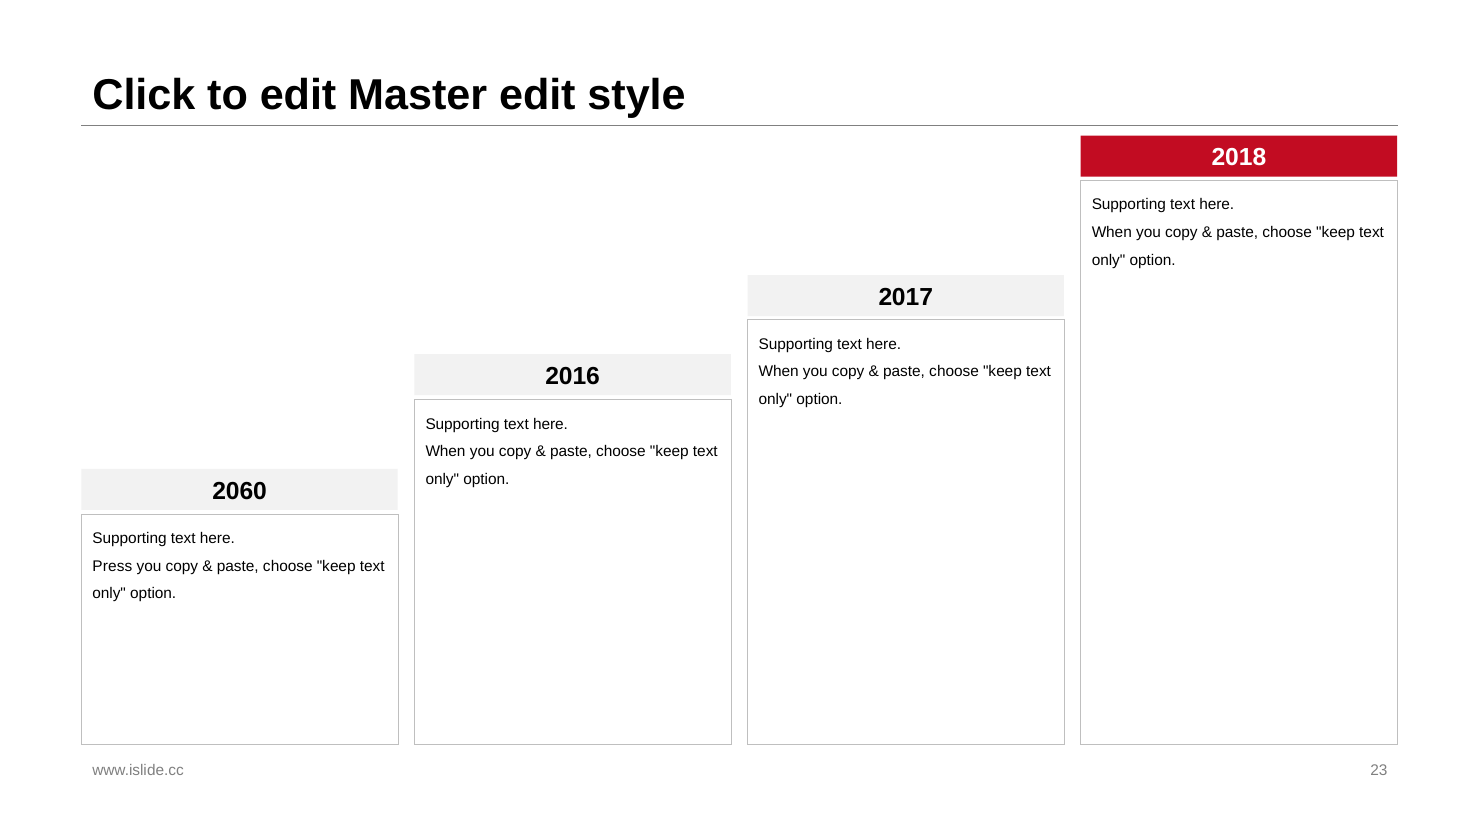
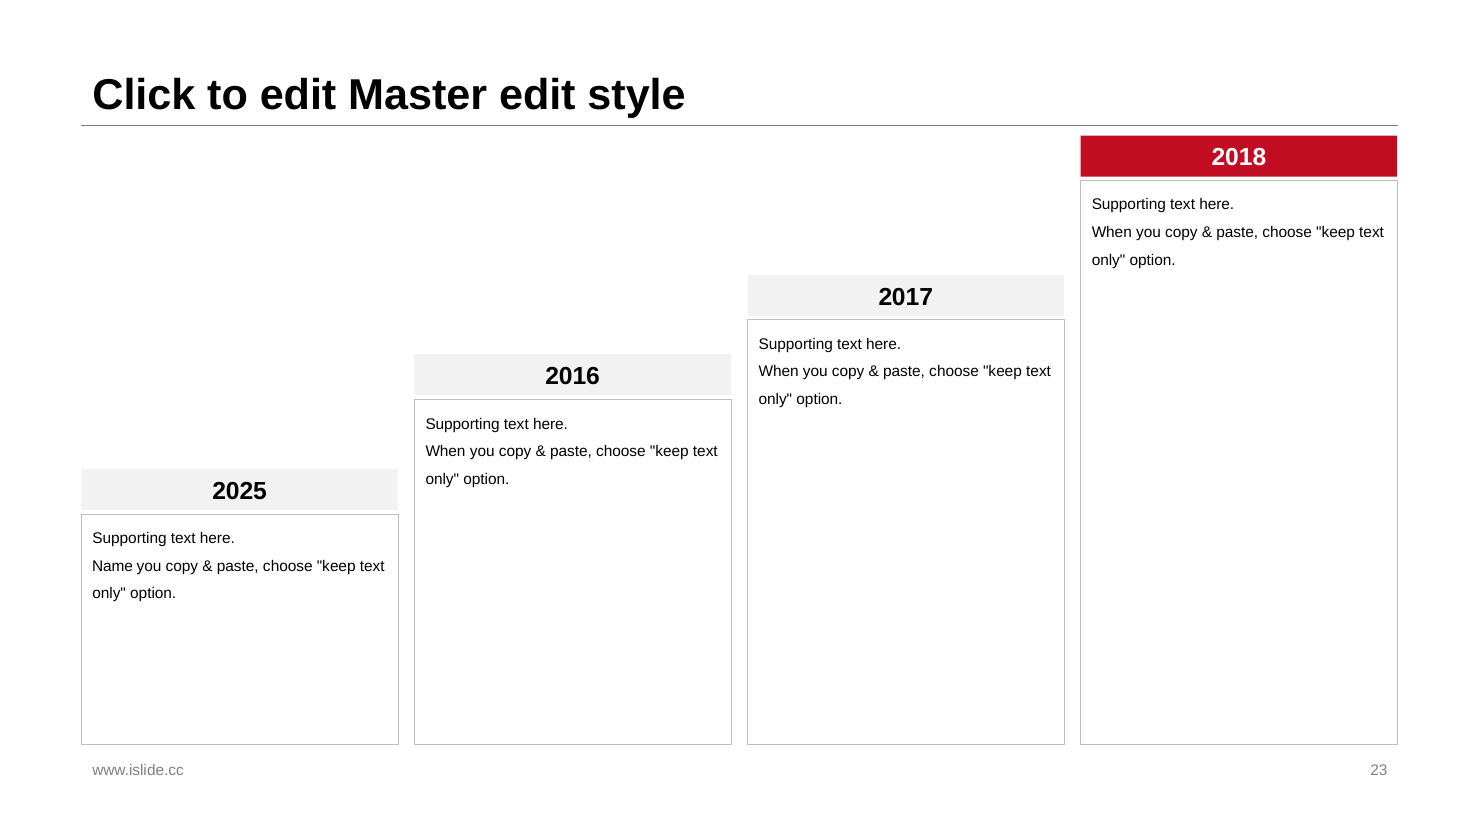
2060: 2060 -> 2025
Press: Press -> Name
